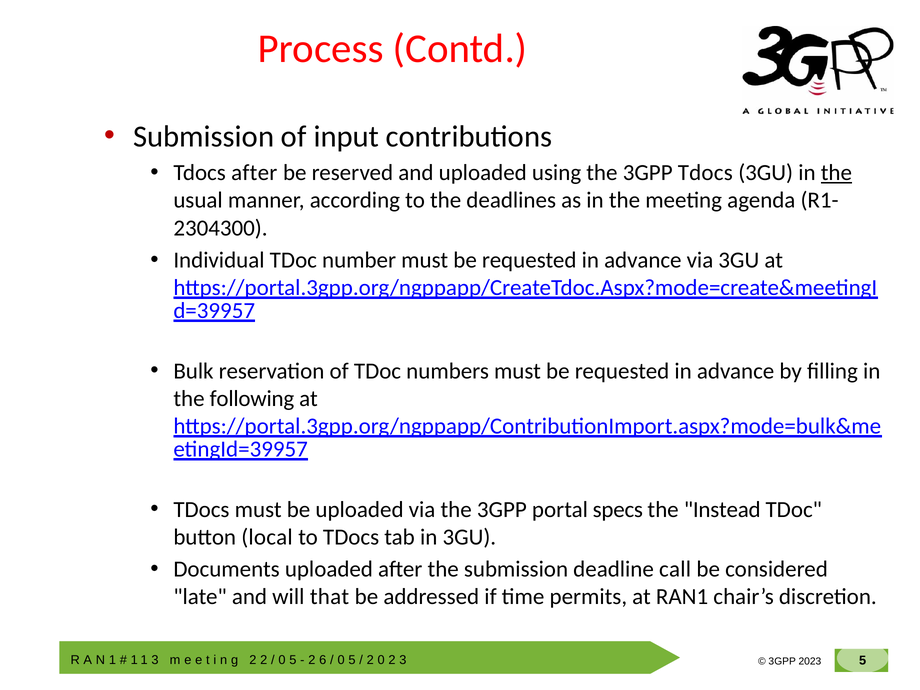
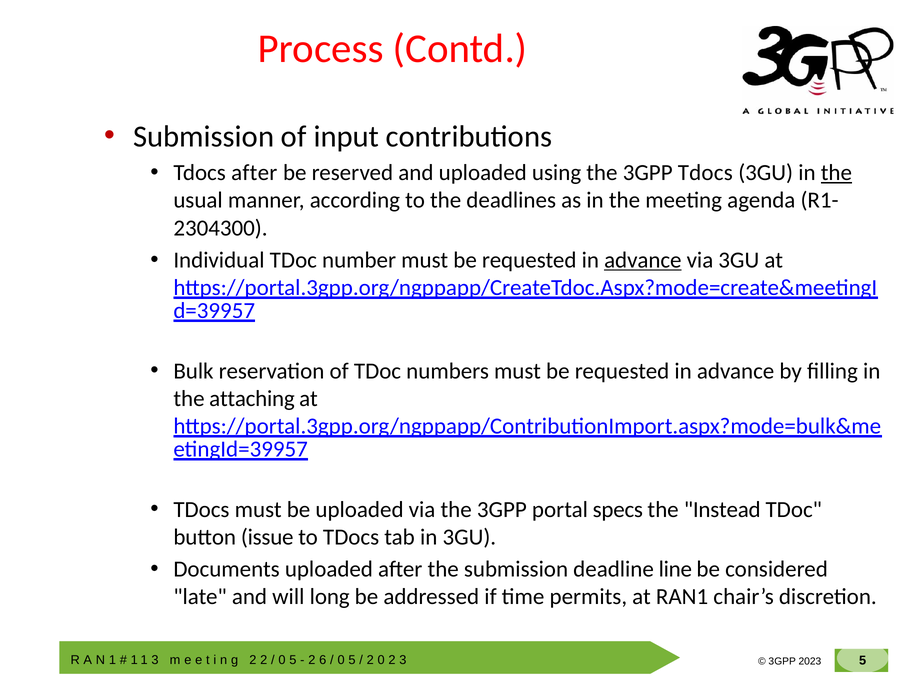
advance at (643, 260) underline: none -> present
following: following -> attaching
local: local -> issue
call: call -> line
that: that -> long
